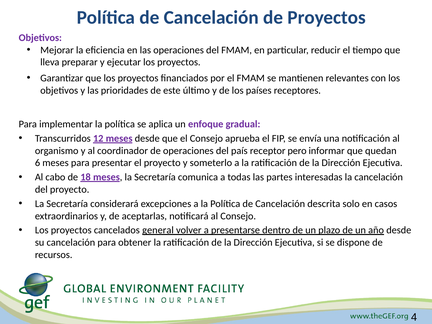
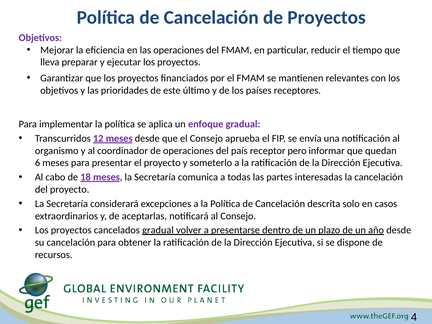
cancelados general: general -> gradual
